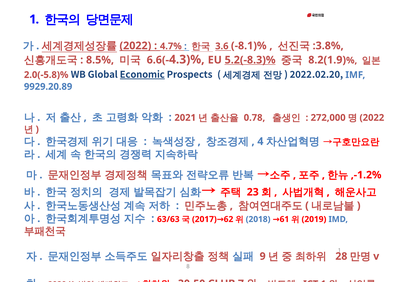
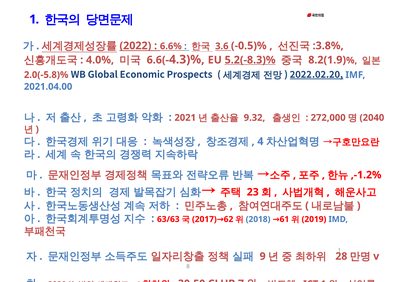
4.7%: 4.7% -> 6.6%
-8.1)%: -8.1)% -> -0.5)%
8.5%: 8.5% -> 4.0%
Economic underline: present -> none
2022.02.20 underline: none -> present
9929.20.89: 9929.20.89 -> 2021.04.00
0.78: 0.78 -> 9.32
2022 at (372, 118): 2022 -> 2040
